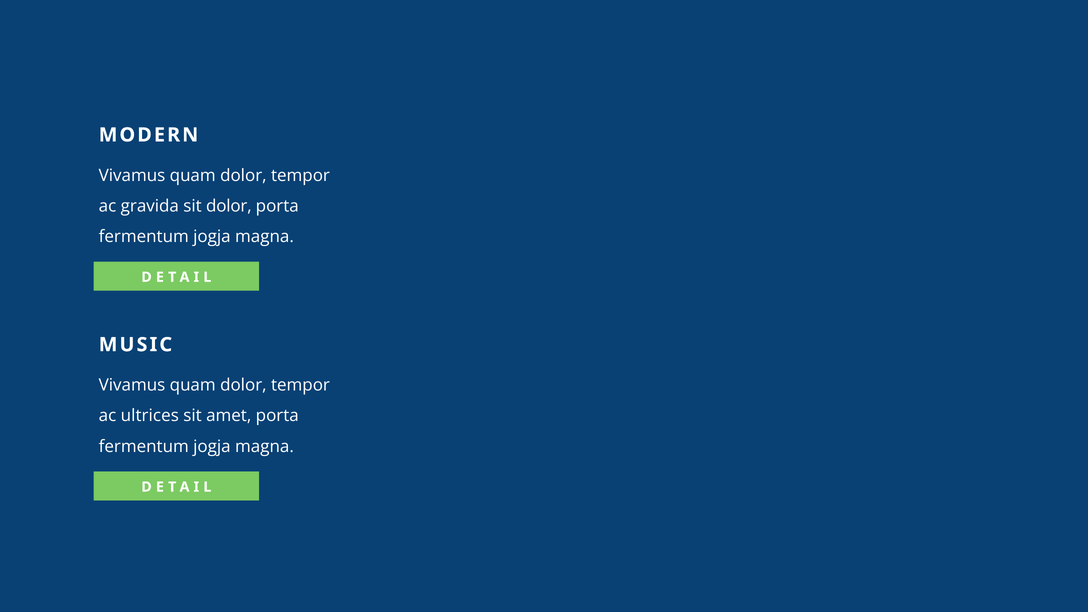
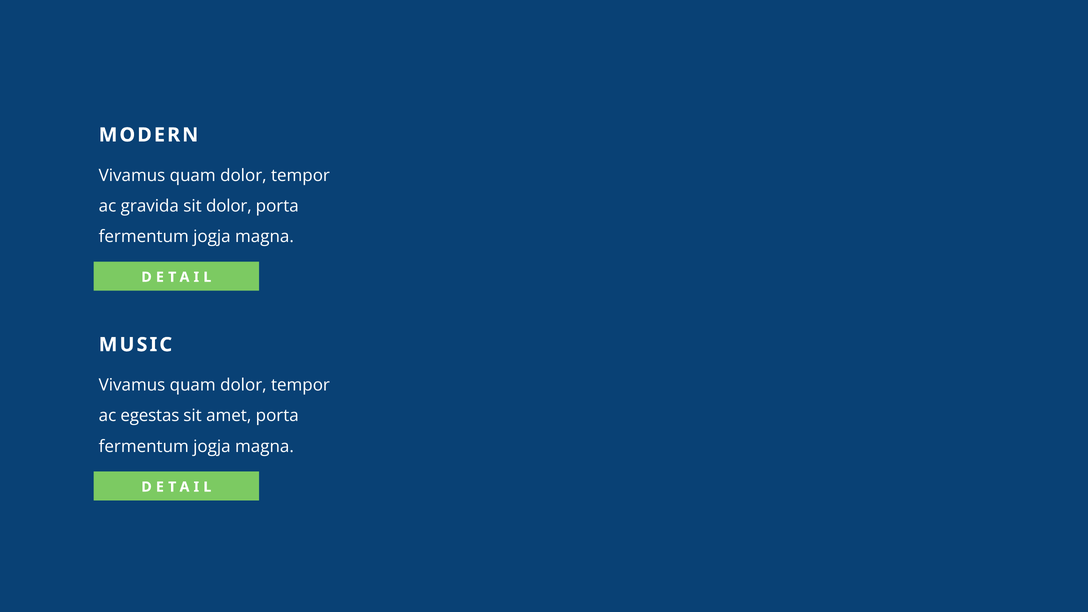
ultrices: ultrices -> egestas
